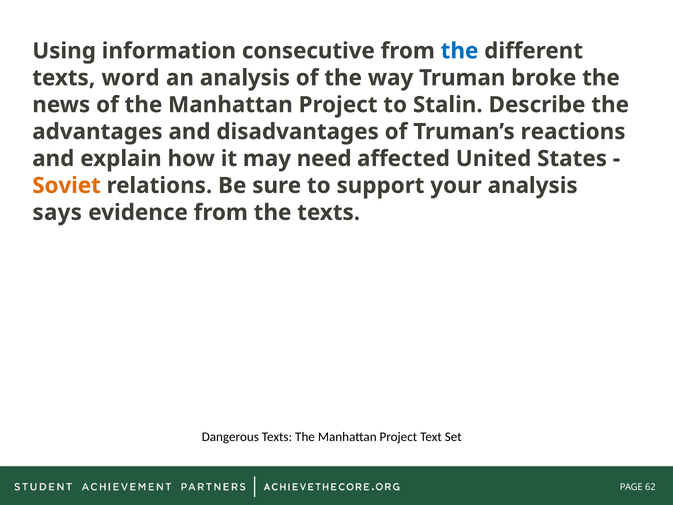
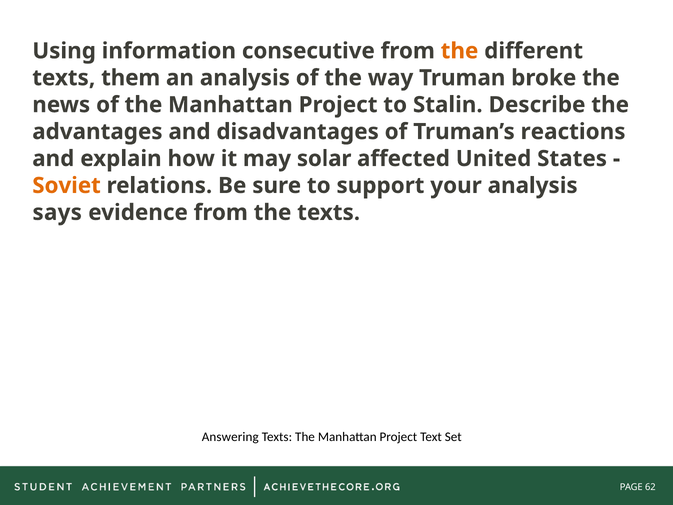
the at (460, 51) colour: blue -> orange
word: word -> them
need: need -> solar
Dangerous: Dangerous -> Answering
